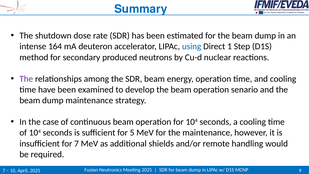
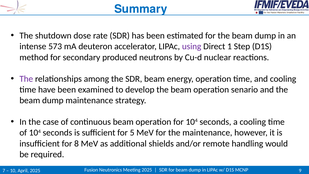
164: 164 -> 573
using colour: blue -> purple
for 7: 7 -> 8
